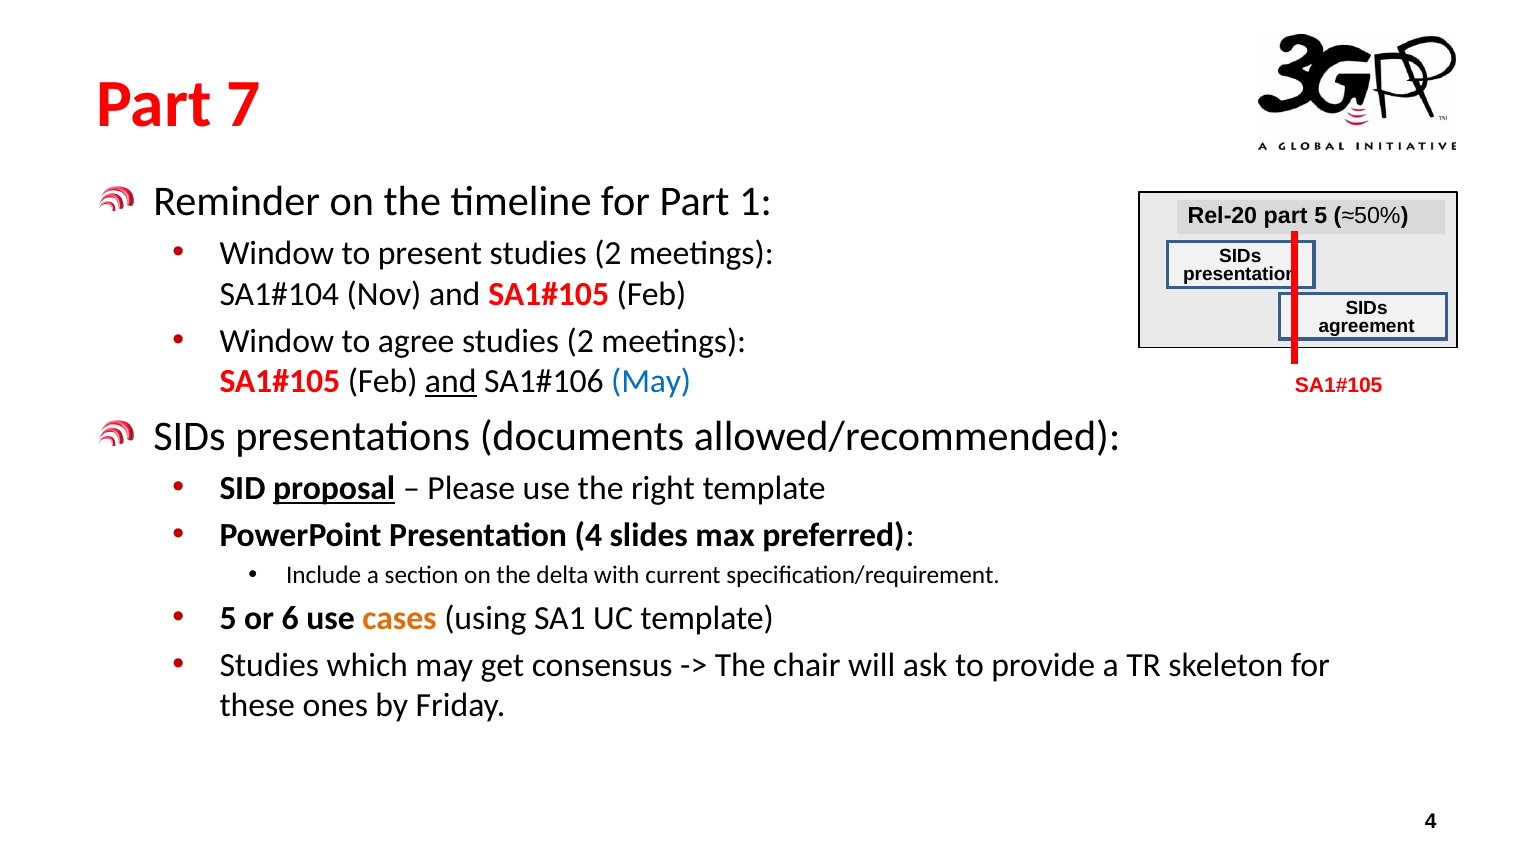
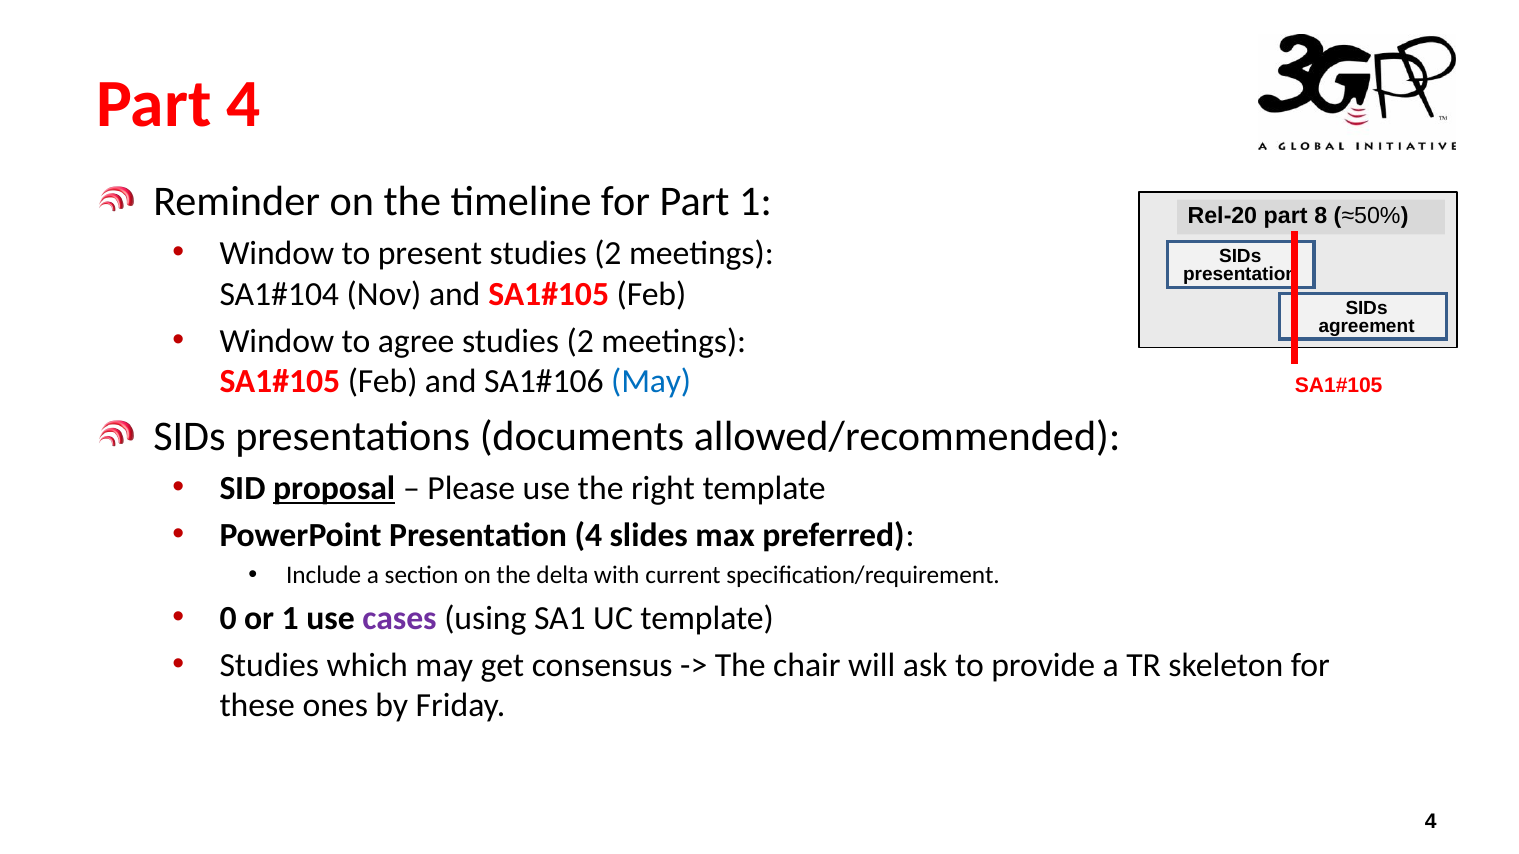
Part 7: 7 -> 4
part 5: 5 -> 8
and at (451, 382) underline: present -> none
5 at (228, 618): 5 -> 0
or 6: 6 -> 1
cases colour: orange -> purple
